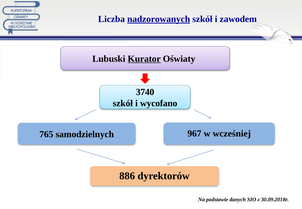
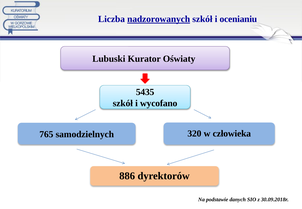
zawodem: zawodem -> ocenianiu
Kurator underline: present -> none
3740: 3740 -> 5435
967: 967 -> 320
wcześniej: wcześniej -> człowieka
